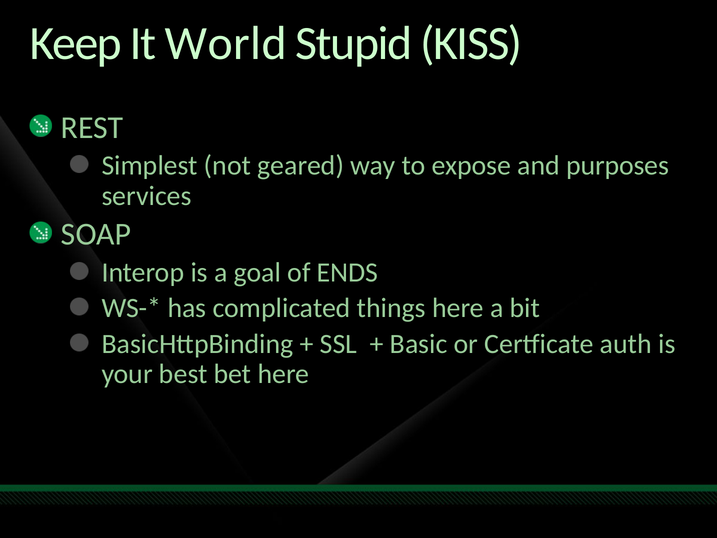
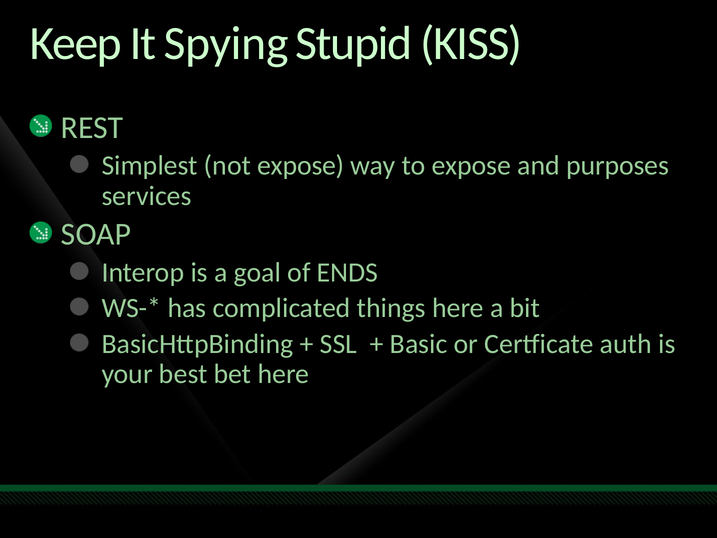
World: World -> Spying
not geared: geared -> expose
